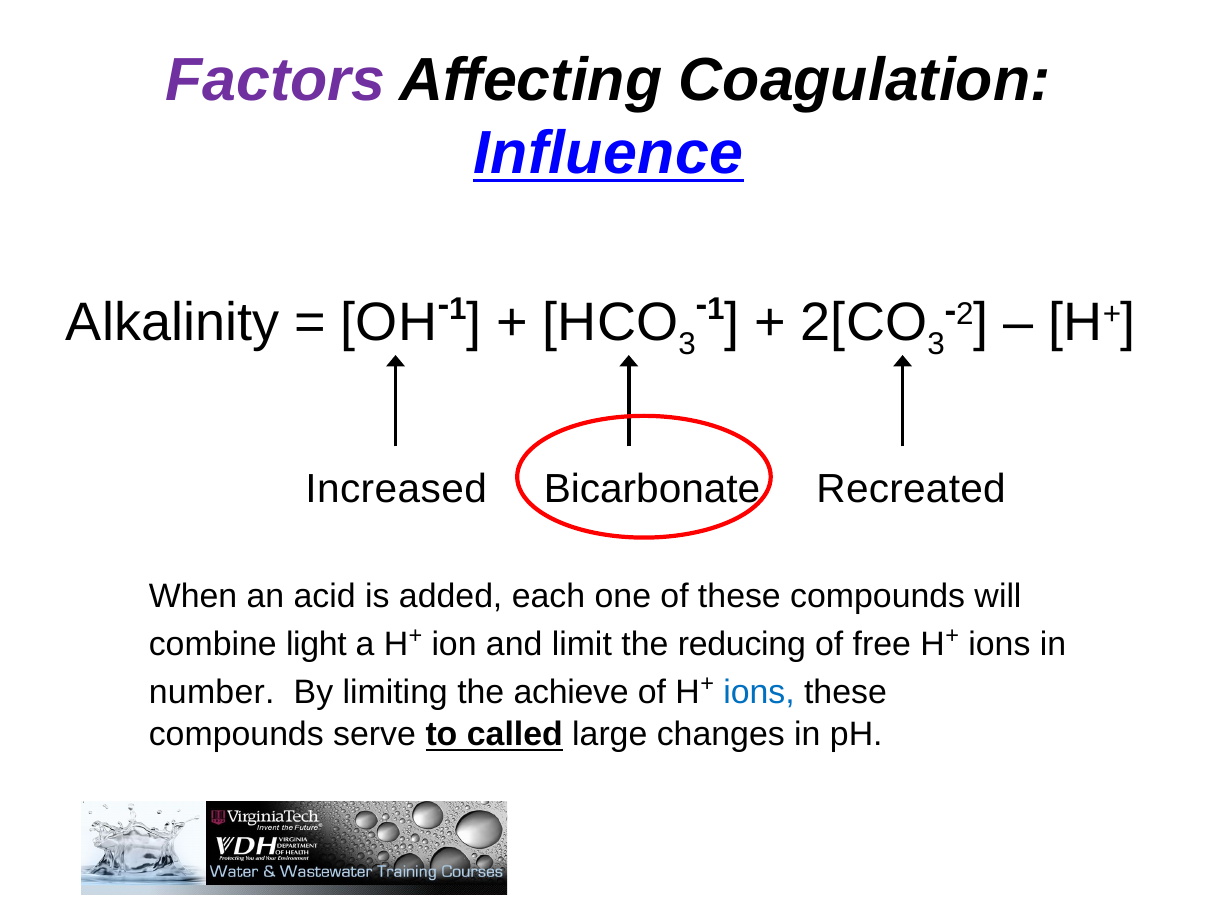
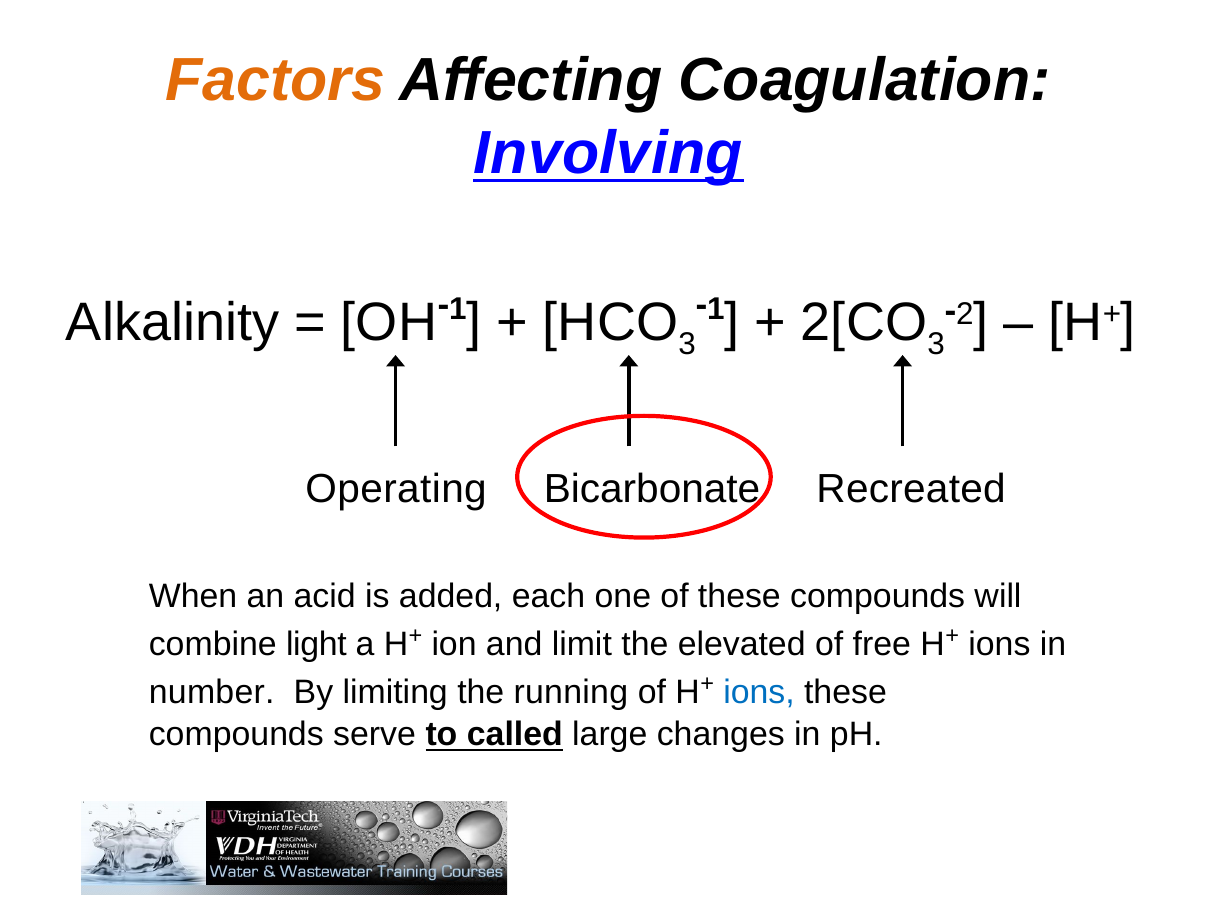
Factors colour: purple -> orange
Influence: Influence -> Involving
Increased: Increased -> Operating
reducing: reducing -> elevated
achieve: achieve -> running
